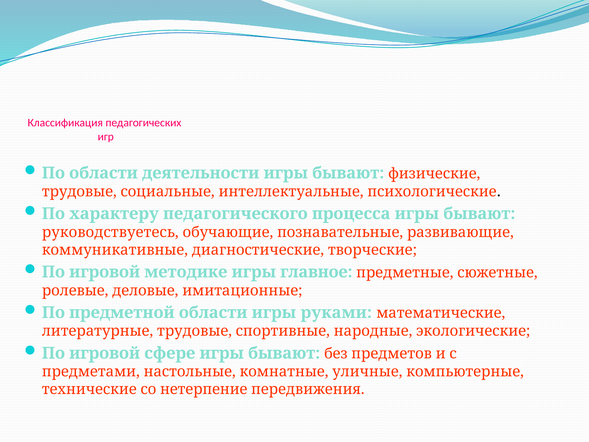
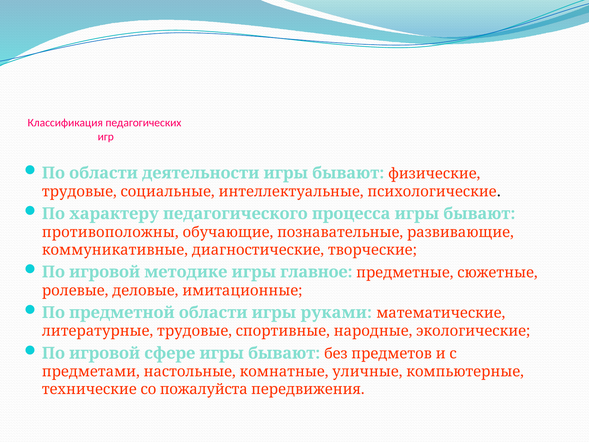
руководствуетесь: руководствуетесь -> противоположны
нетерпение: нетерпение -> пожалуйста
